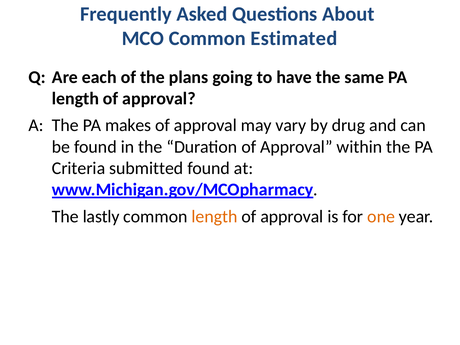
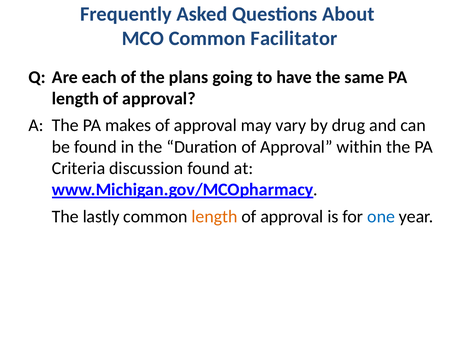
Estimated: Estimated -> Facilitator
submitted: submitted -> discussion
one colour: orange -> blue
